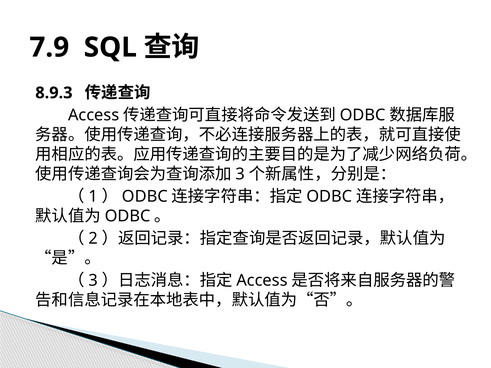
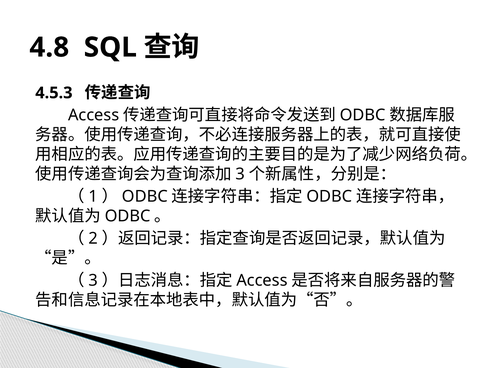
7.9: 7.9 -> 4.8
8.9.3: 8.9.3 -> 4.5.3
